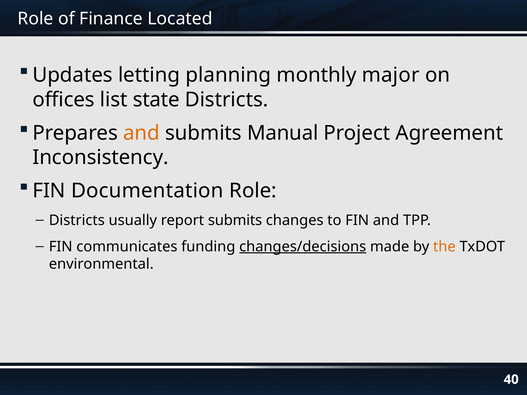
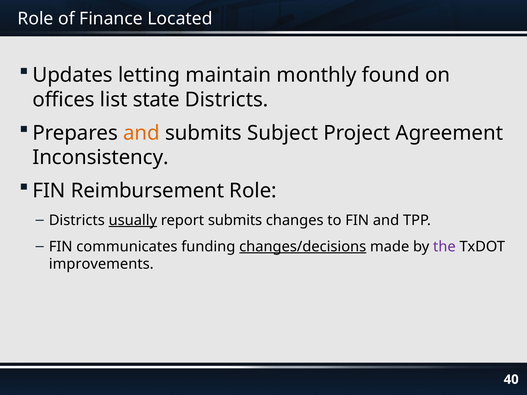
planning: planning -> maintain
major: major -> found
Manual: Manual -> Subject
Documentation: Documentation -> Reimbursement
usually underline: none -> present
the colour: orange -> purple
environmental: environmental -> improvements
